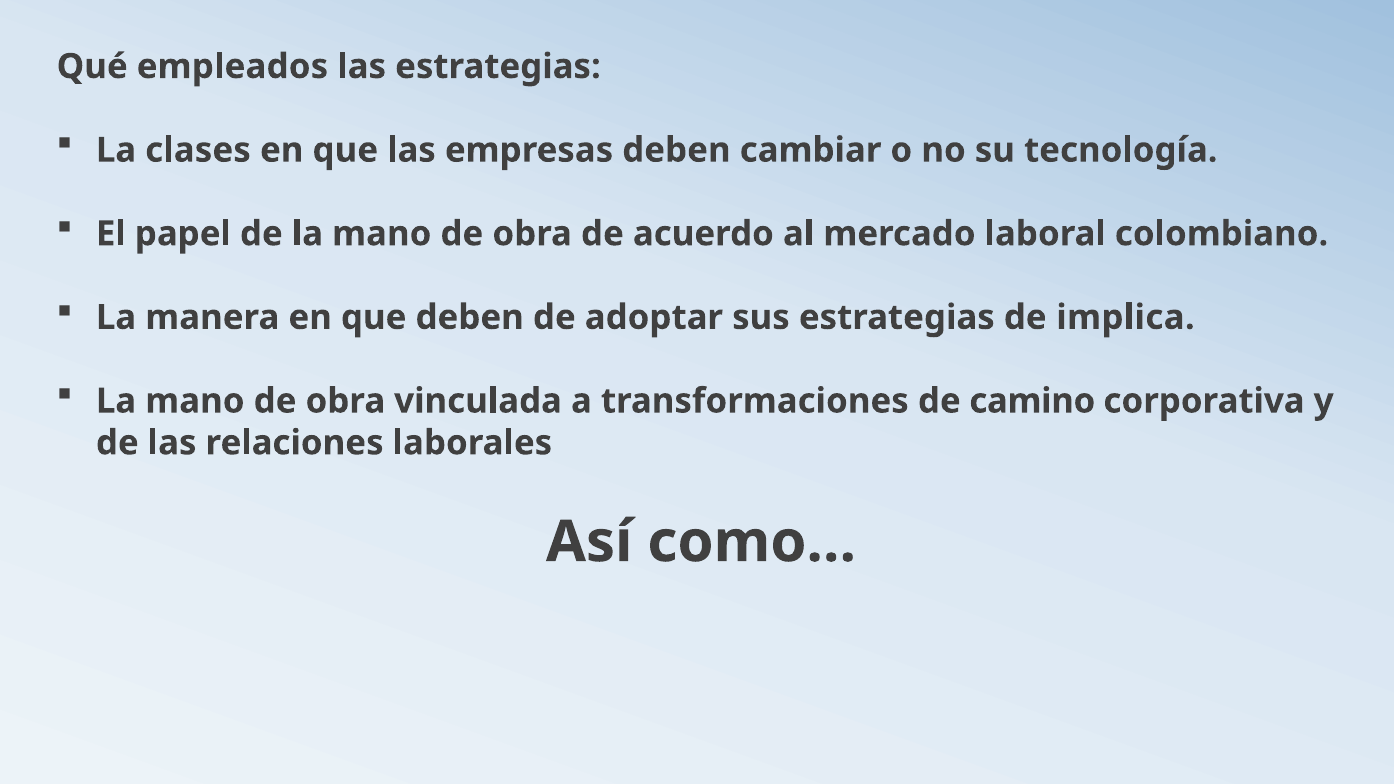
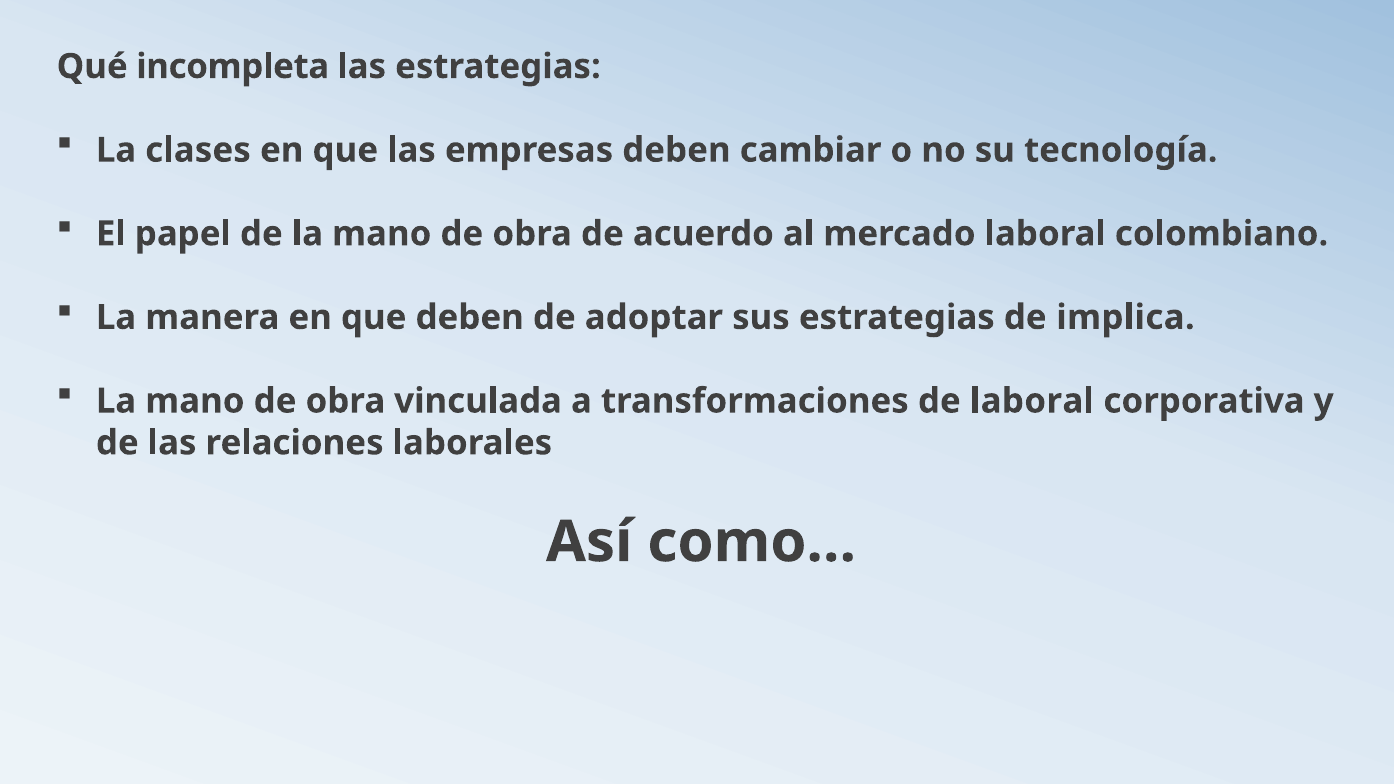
empleados: empleados -> incompleta
de camino: camino -> laboral
